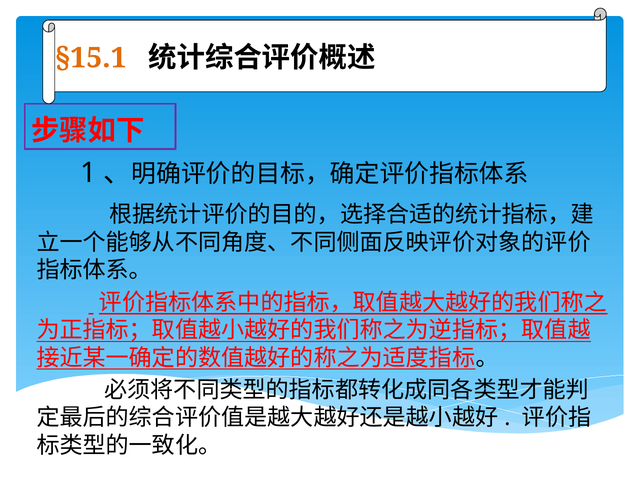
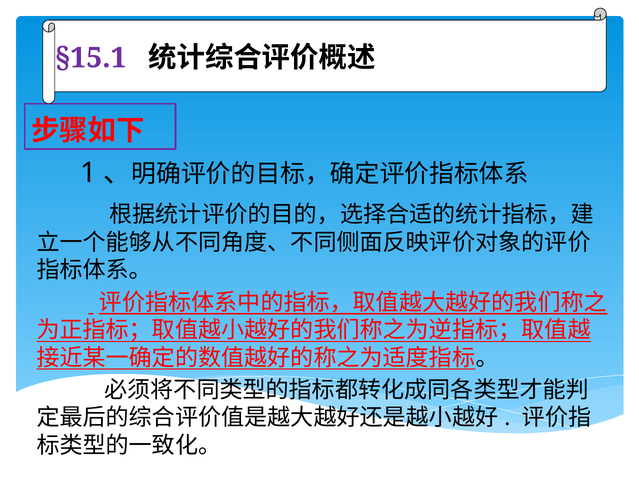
§15.1 colour: orange -> purple
